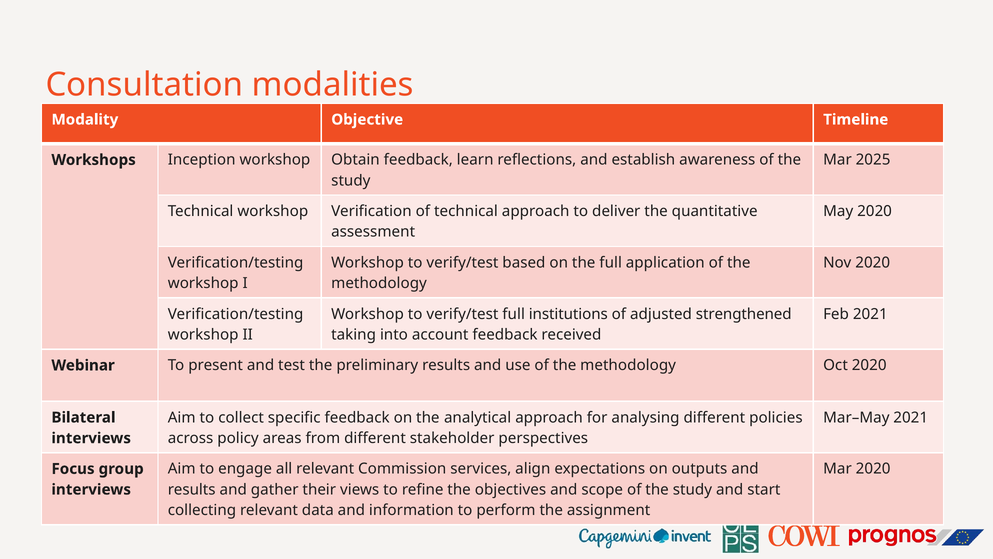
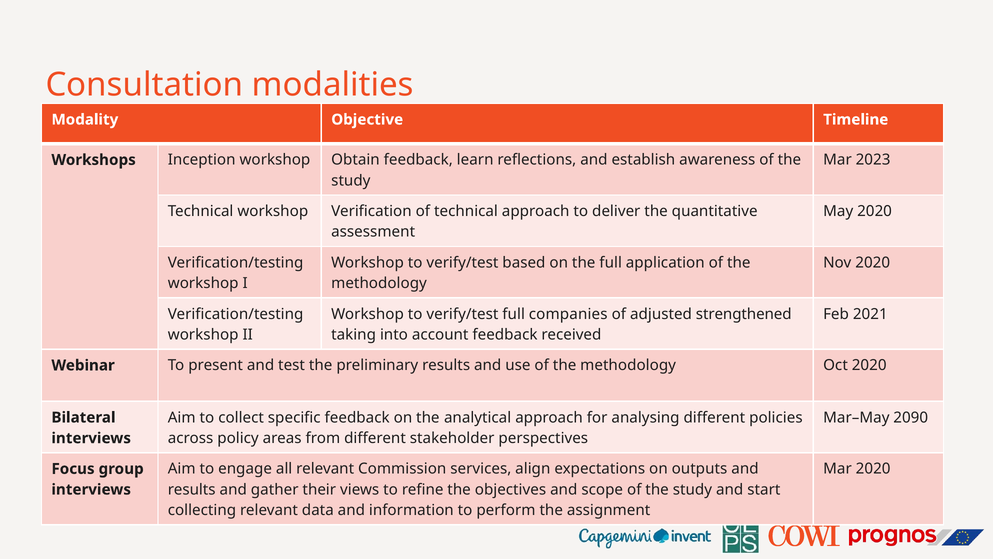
2025: 2025 -> 2023
institutions: institutions -> companies
Mar–May 2021: 2021 -> 2090
